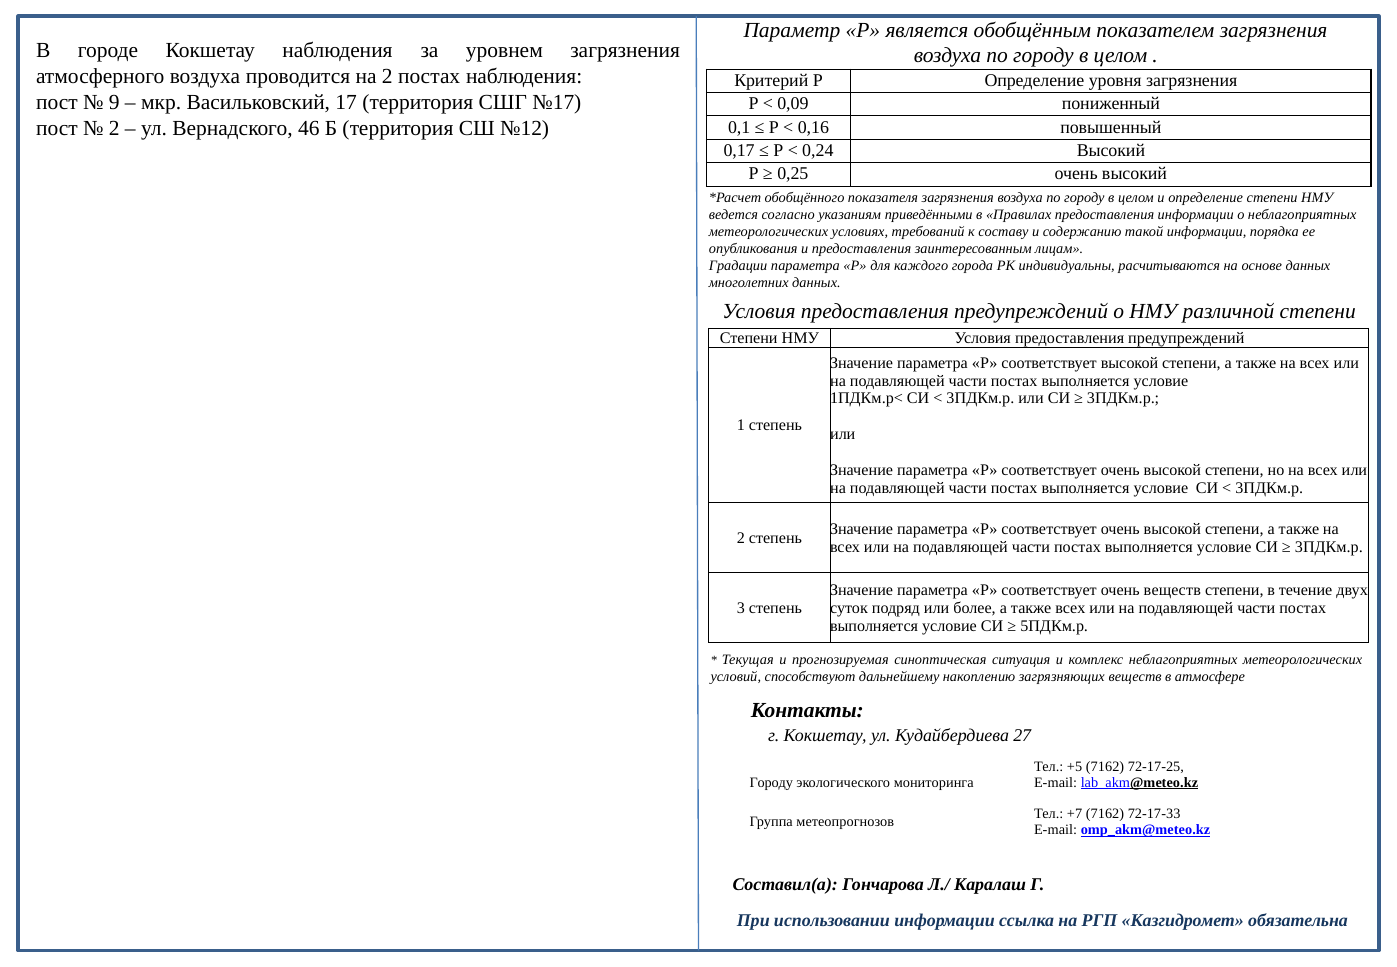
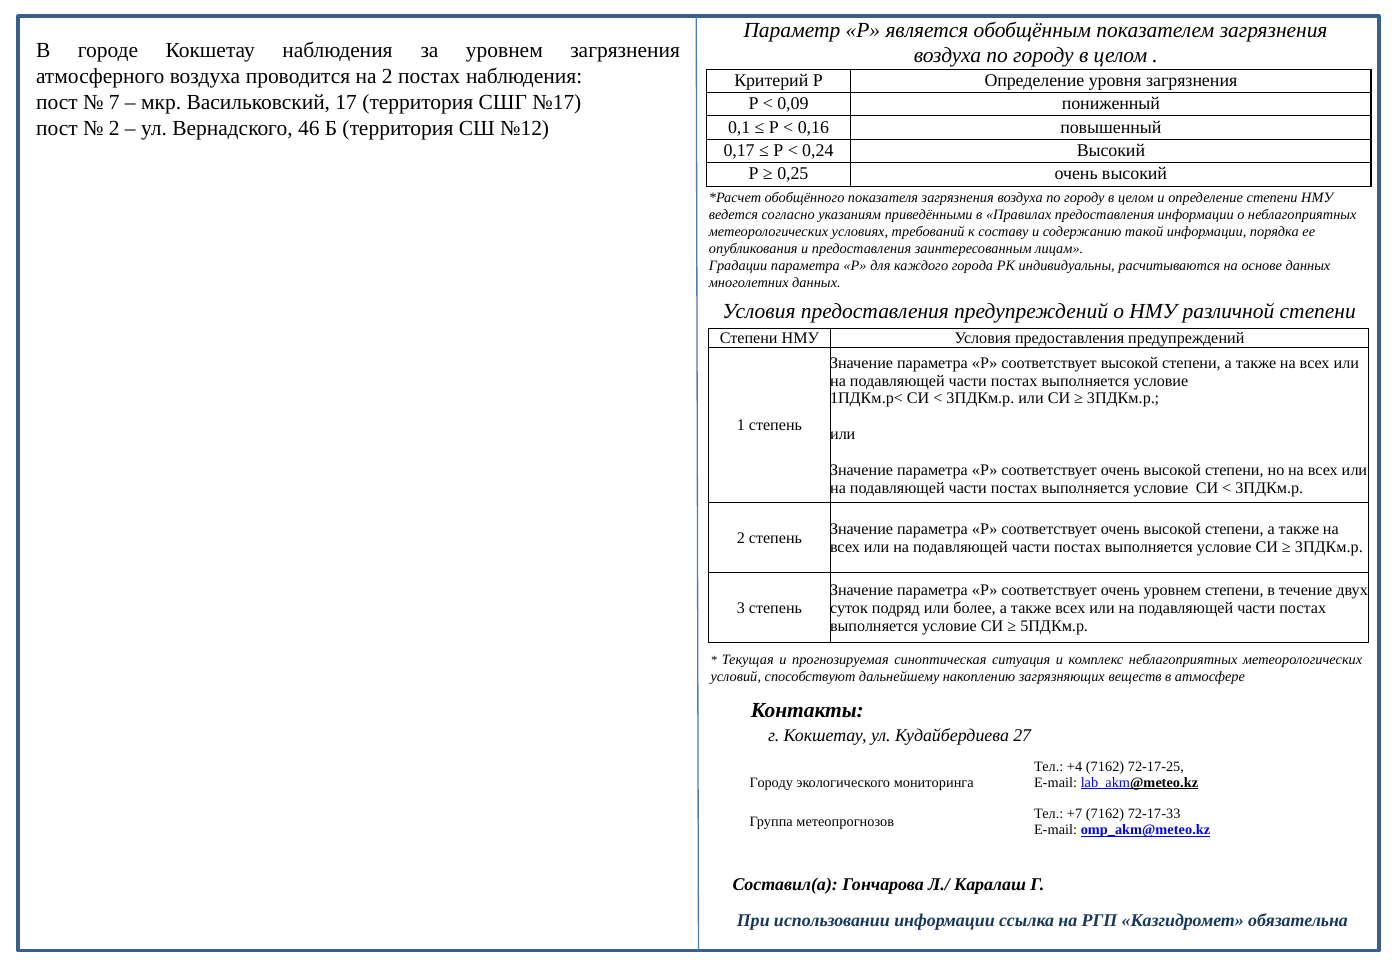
9: 9 -> 7
очень веществ: веществ -> уровнем
+5: +5 -> +4
